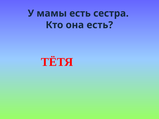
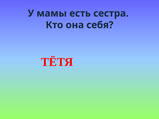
она есть: есть -> себя
